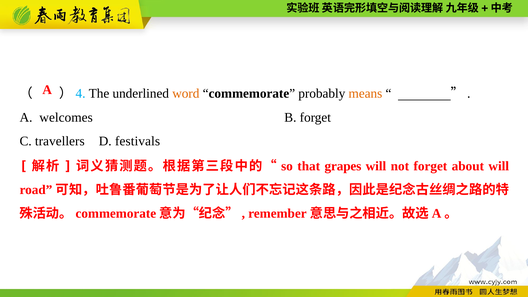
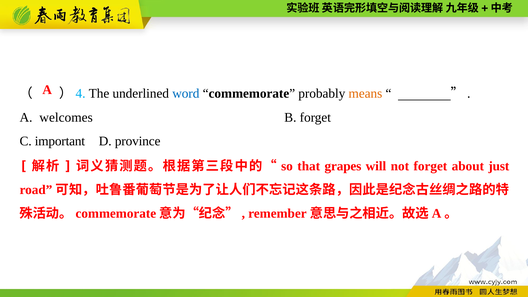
word colour: orange -> blue
travellers: travellers -> important
festivals: festivals -> province
about will: will -> just
